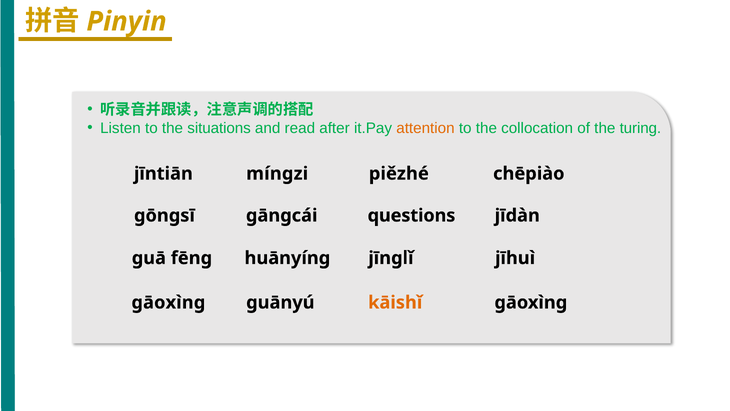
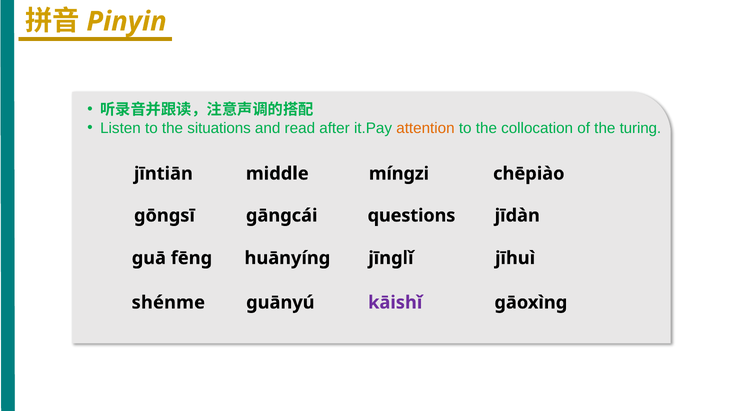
mínɡzi: mínɡzi -> middle
piězhé: piězhé -> mínɡzi
ɡāoxìnɡ at (168, 302): ɡāoxìnɡ -> shénme
kāishǐ colour: orange -> purple
